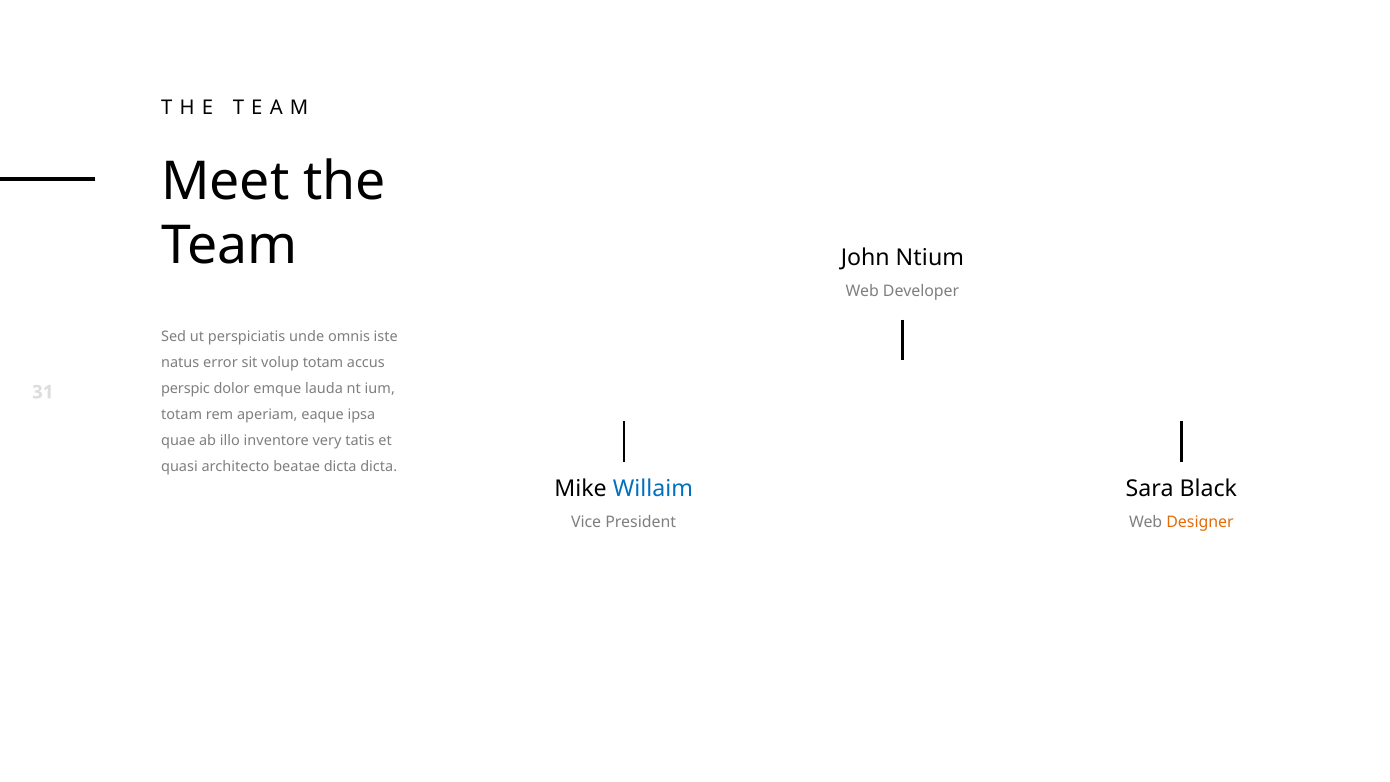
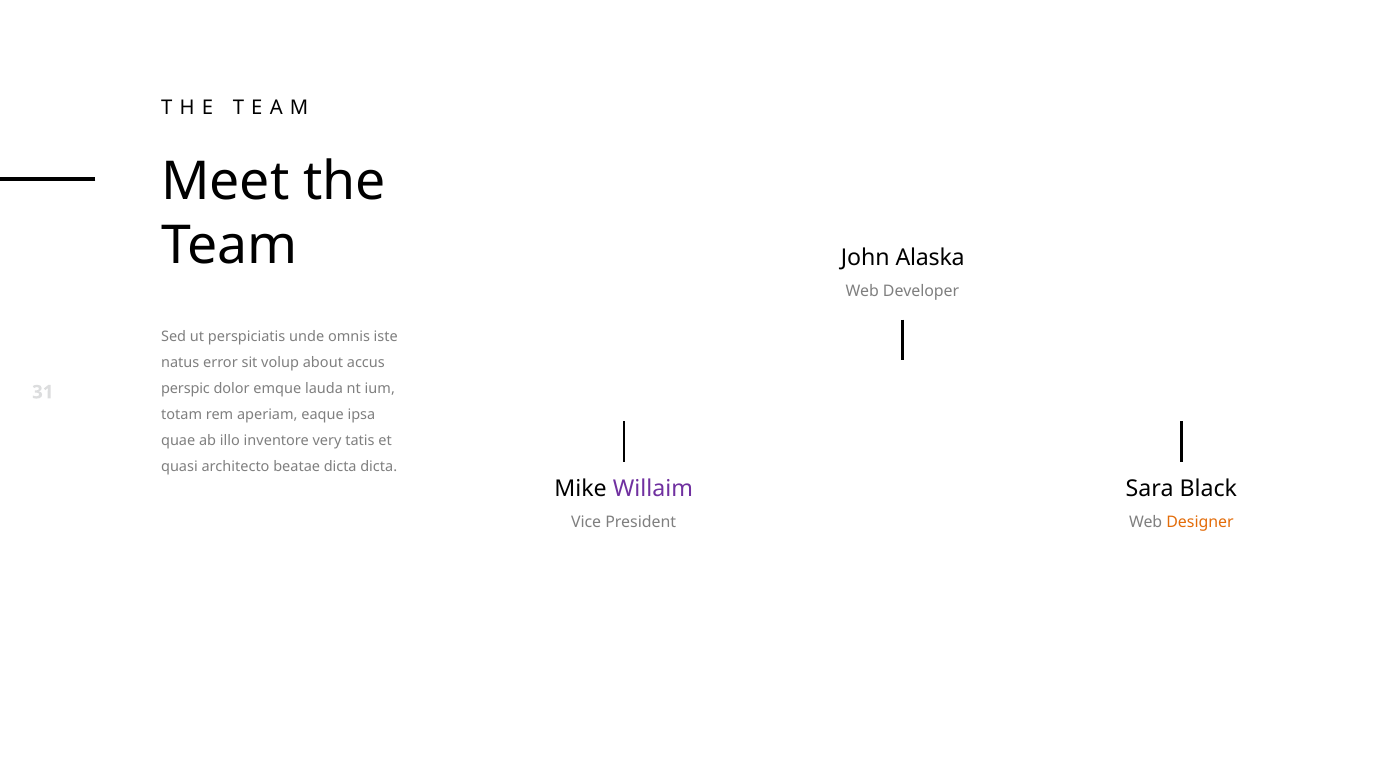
Ntium: Ntium -> Alaska
volup totam: totam -> about
Willaim colour: blue -> purple
